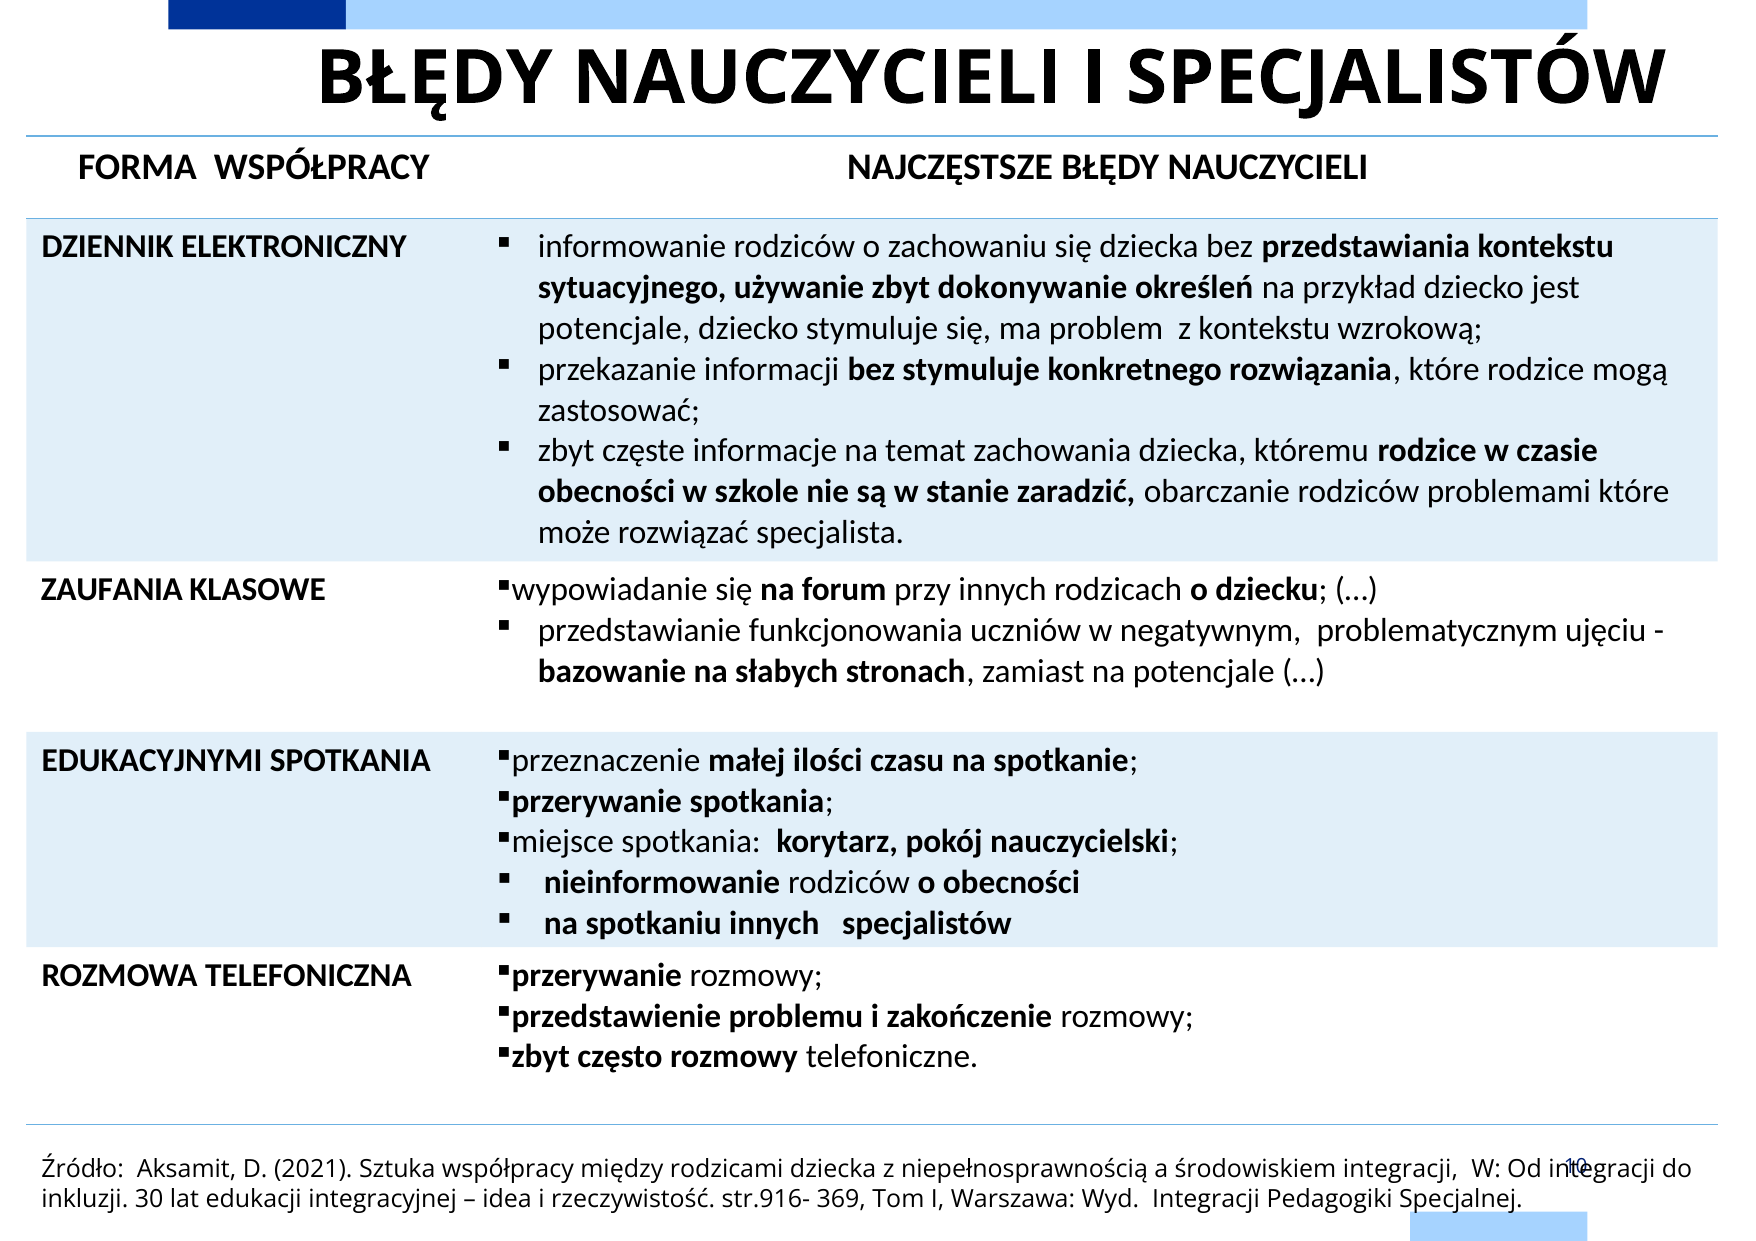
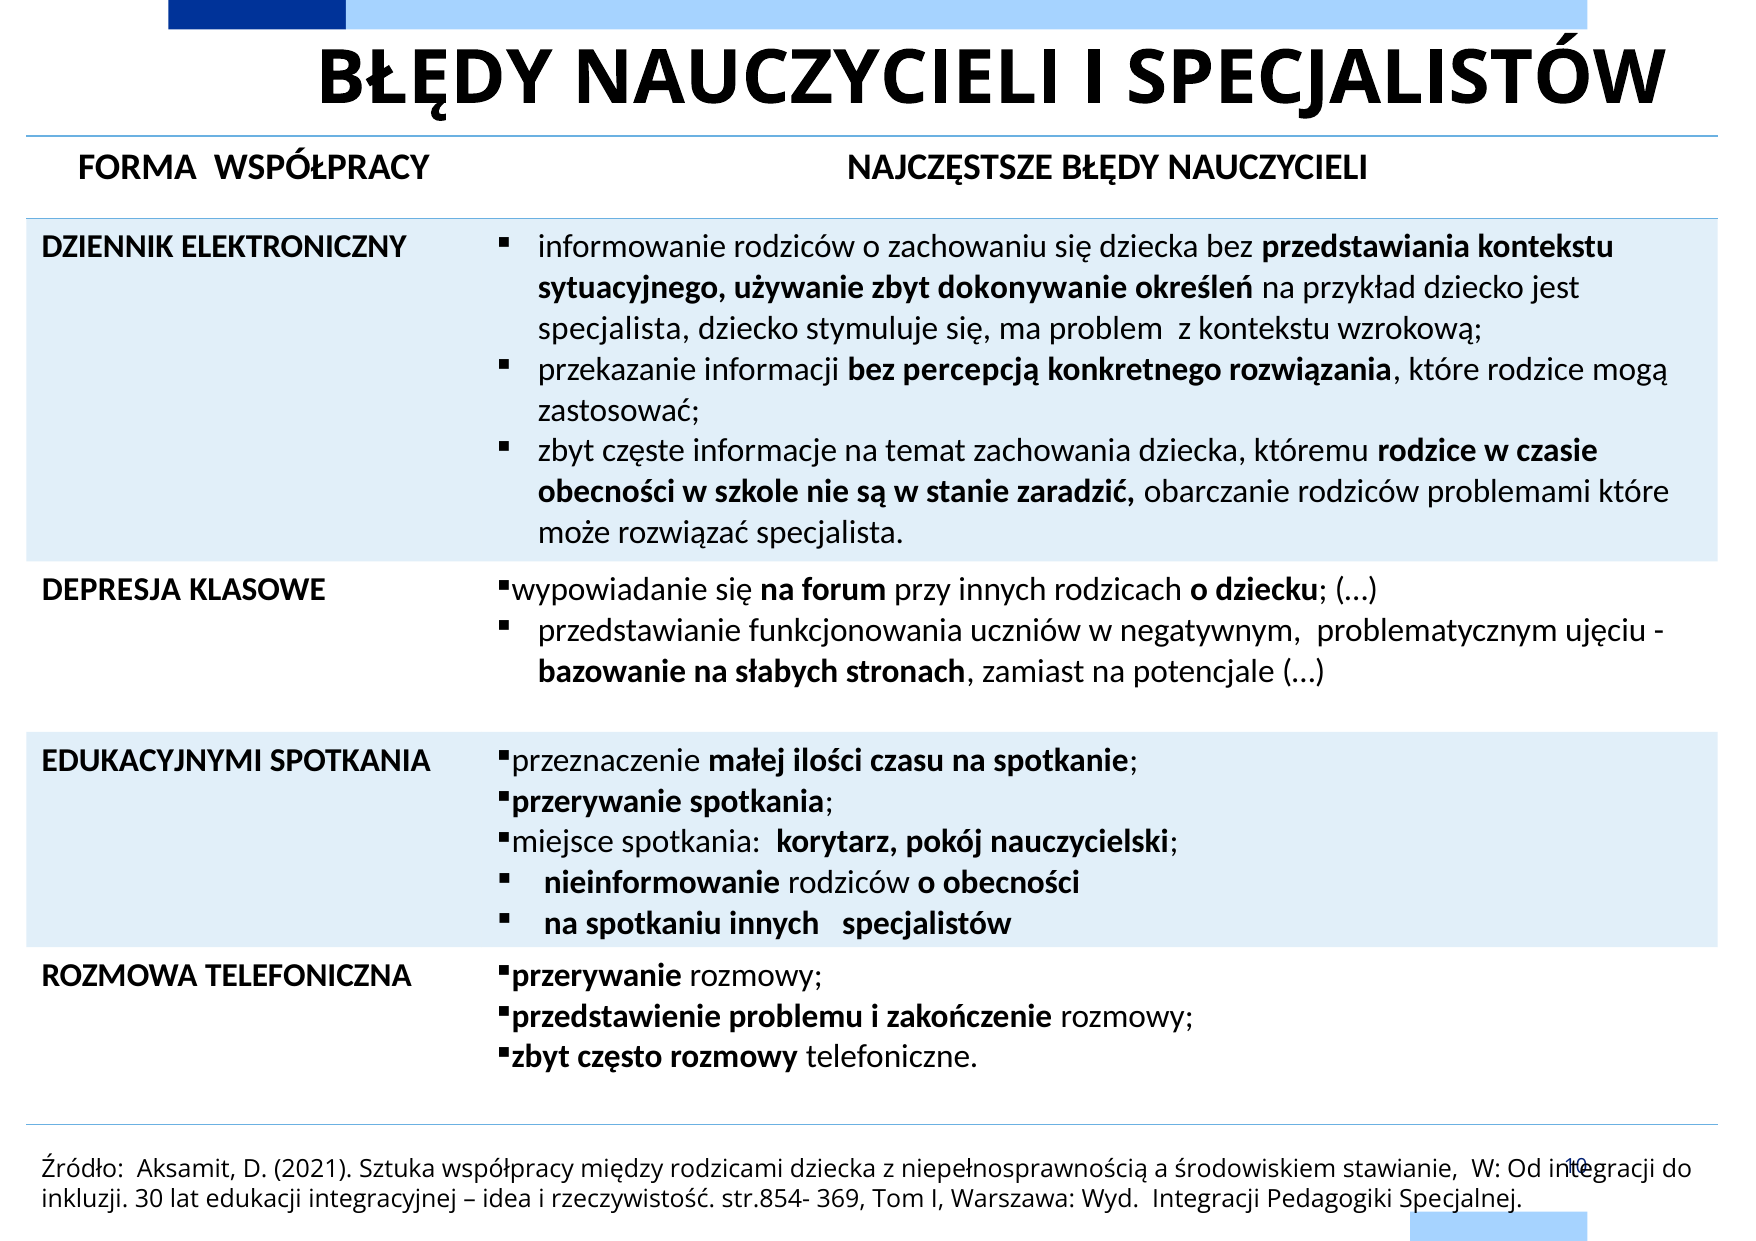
potencjale at (614, 329): potencjale -> specjalista
bez stymuluje: stymuluje -> percepcją
ZAUFANIA: ZAUFANIA -> DEPRESJA
środowiskiem integracji: integracji -> stawianie
str.916-: str.916- -> str.854-
